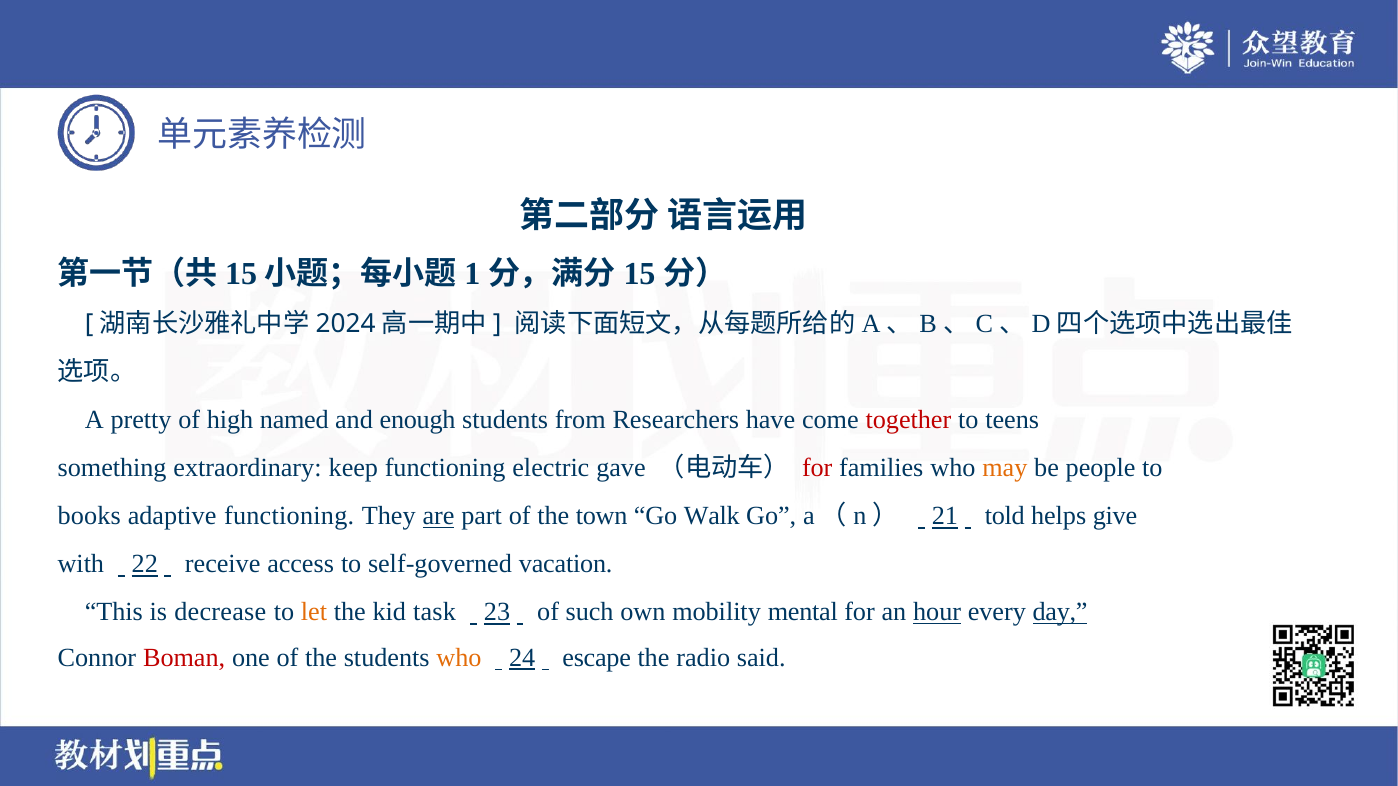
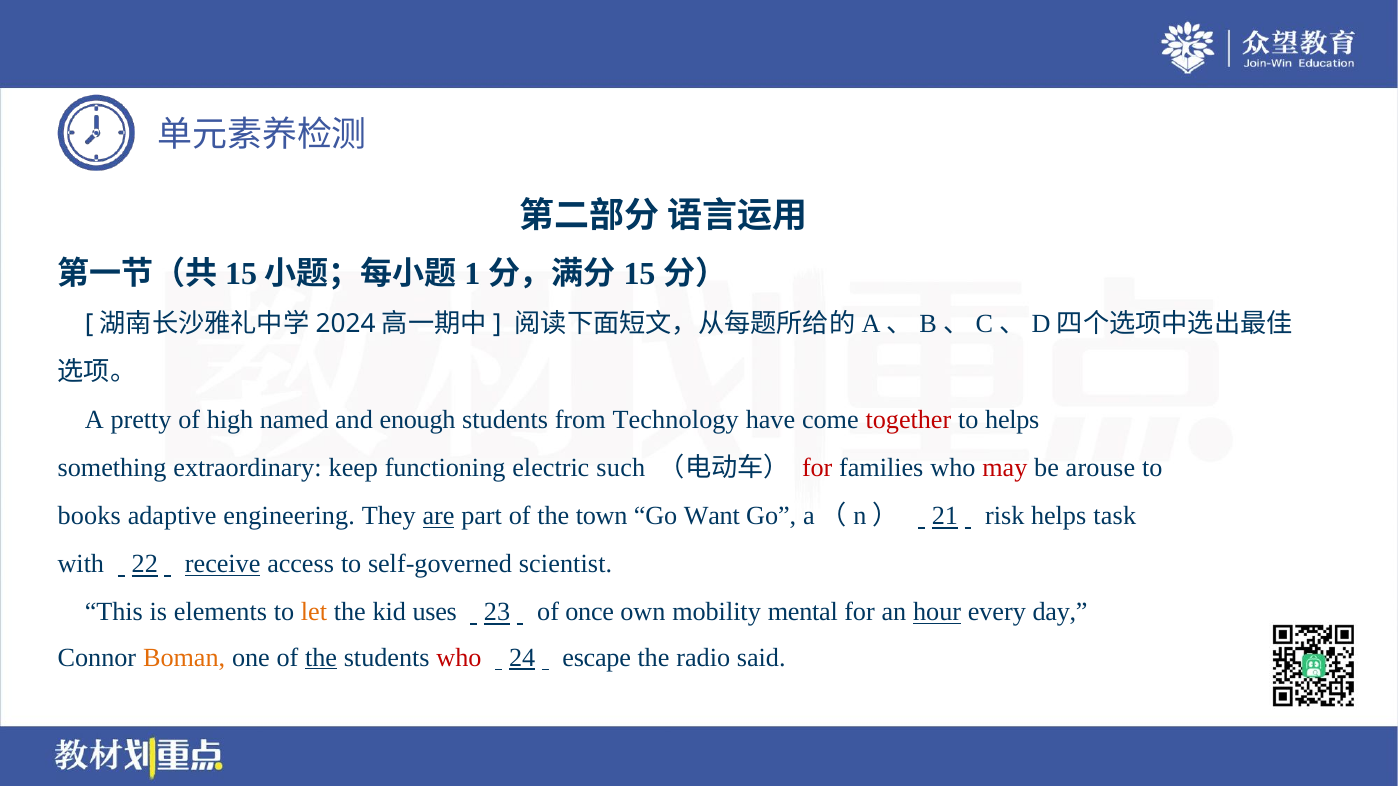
Researchers: Researchers -> Technology
to teens: teens -> helps
gave: gave -> such
may colour: orange -> red
people: people -> arouse
adaptive functioning: functioning -> engineering
Walk: Walk -> Want
told: told -> risk
give: give -> task
receive underline: none -> present
vacation: vacation -> scientist
decrease: decrease -> elements
task: task -> uses
such: such -> once
day underline: present -> none
Boman colour: red -> orange
the at (321, 658) underline: none -> present
who at (459, 658) colour: orange -> red
